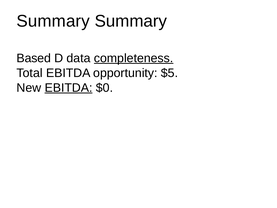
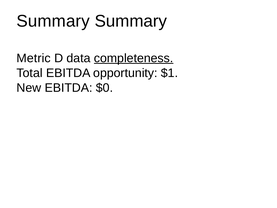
Based: Based -> Metric
$5: $5 -> $1
EBITDA at (69, 88) underline: present -> none
